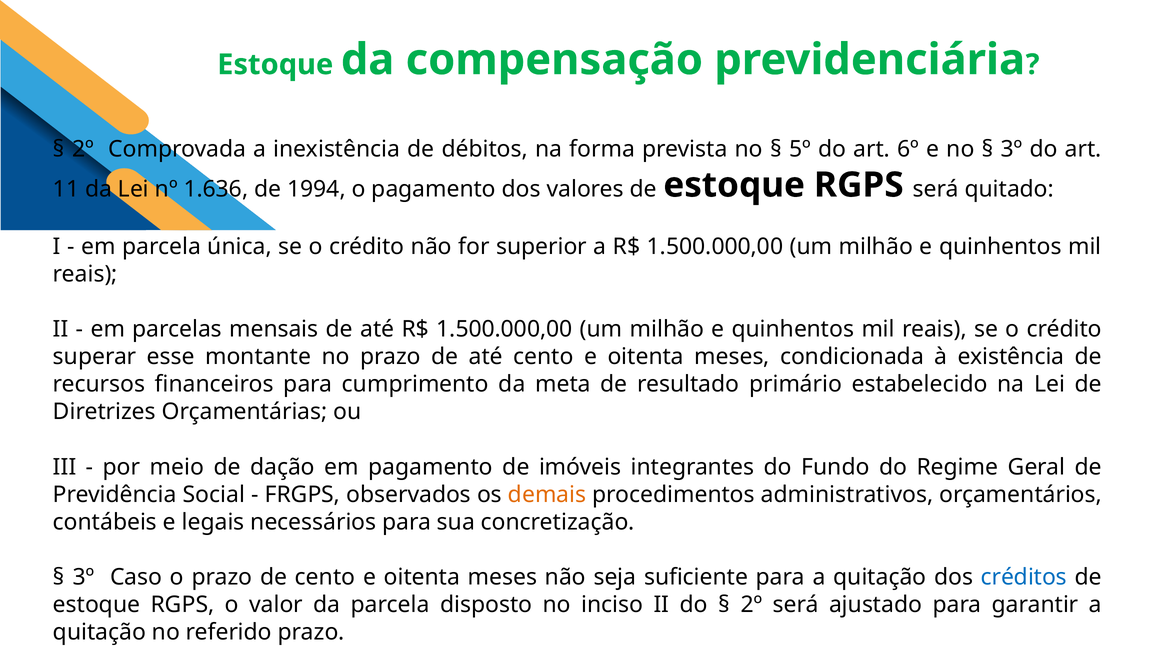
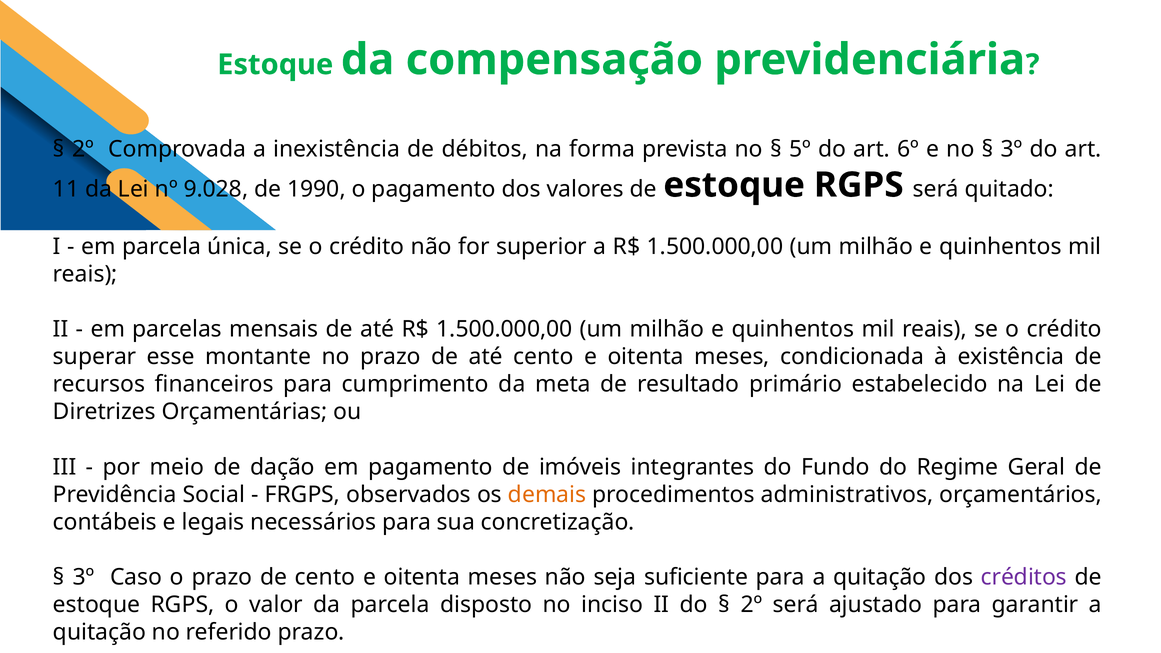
1.636: 1.636 -> 9.028
1994: 1994 -> 1990
créditos colour: blue -> purple
